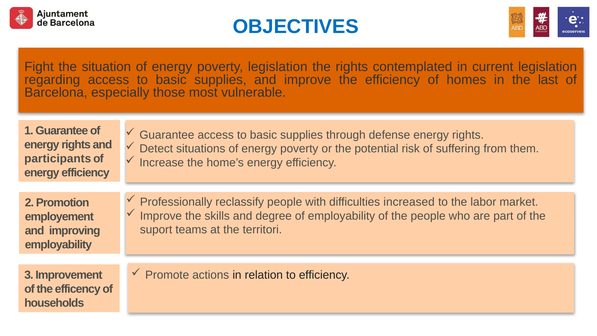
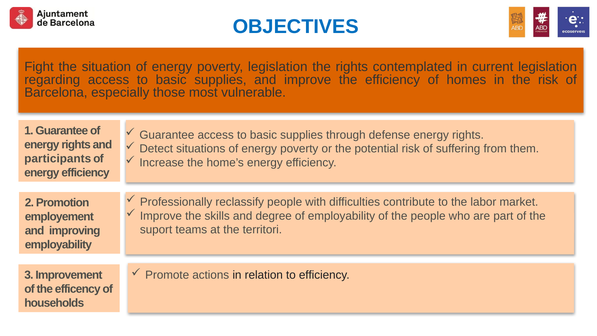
the last: last -> risk
increased: increased -> contribute
